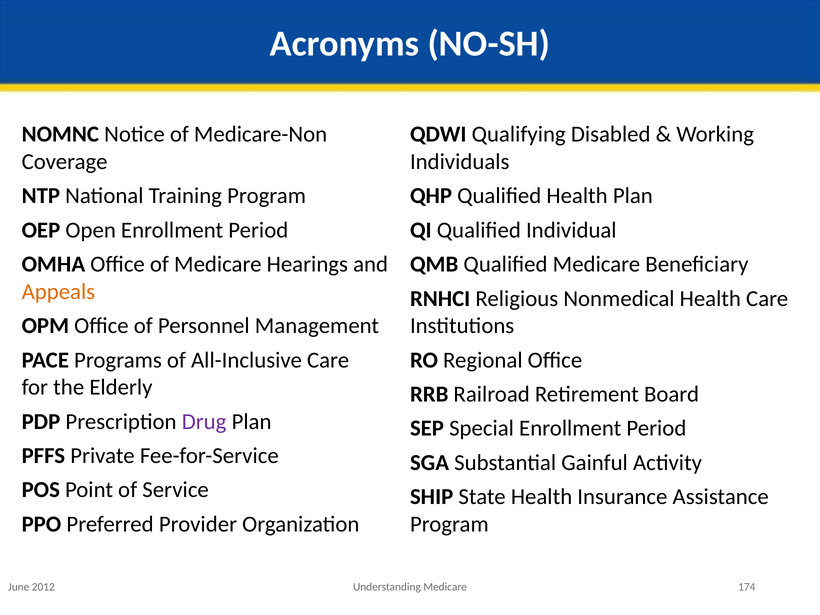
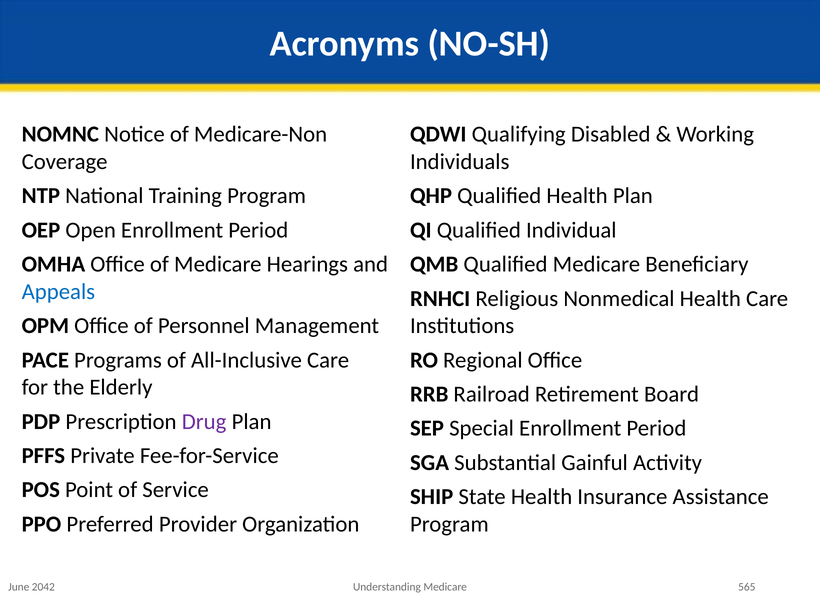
Appeals colour: orange -> blue
2012: 2012 -> 2042
174: 174 -> 565
